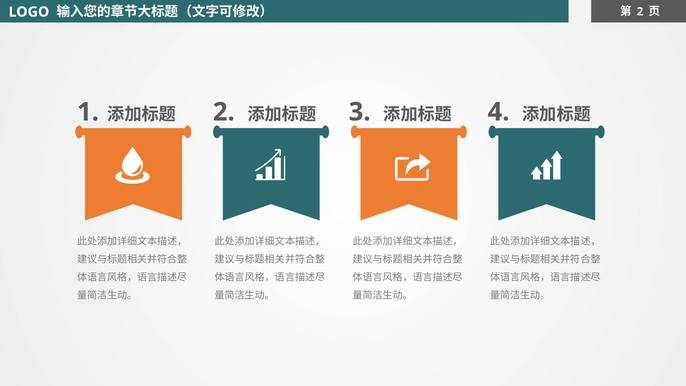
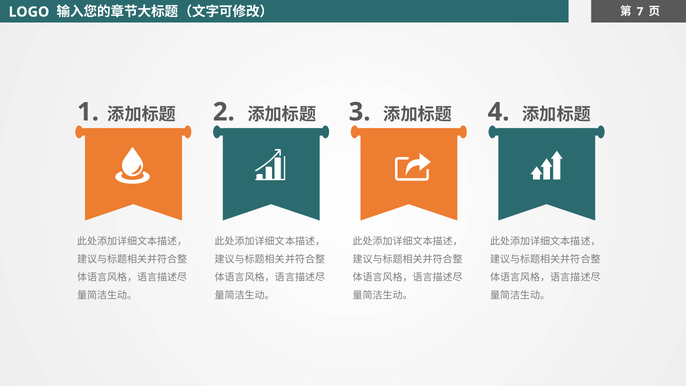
2 at (640, 12): 2 -> 7
